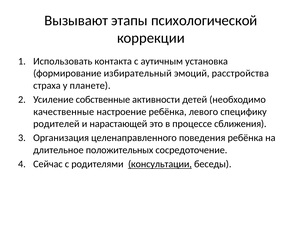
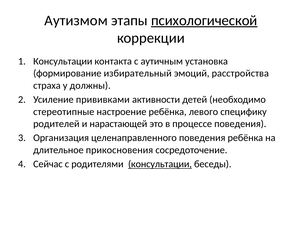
Вызывают: Вызывают -> Аутизмом
психологической underline: none -> present
Использовать at (63, 61): Использовать -> Консультации
планете: планете -> должны
собственные: собственные -> прививками
качественные: качественные -> стереотипные
процессе сближения: сближения -> поведения
положительных: положительных -> прикосновения
